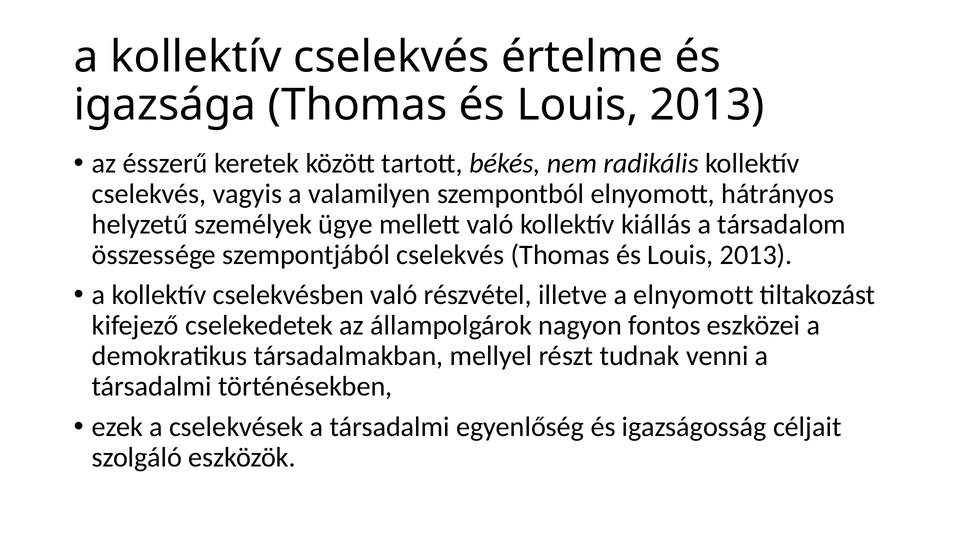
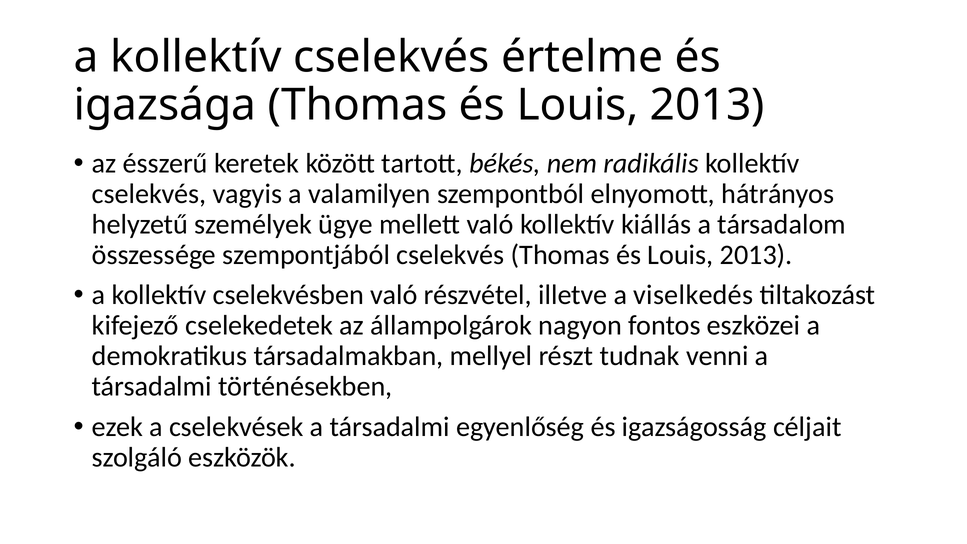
a elnyomott: elnyomott -> viselkedés
